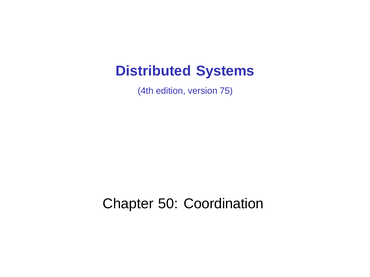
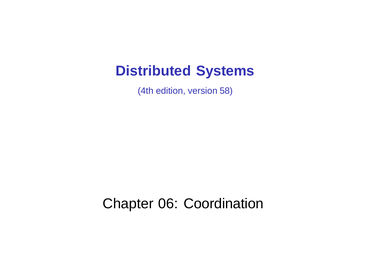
75: 75 -> 58
50: 50 -> 06
